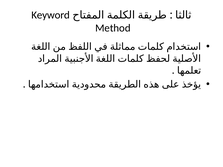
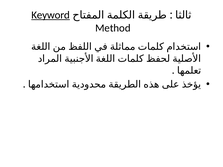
Keyword underline: none -> present
